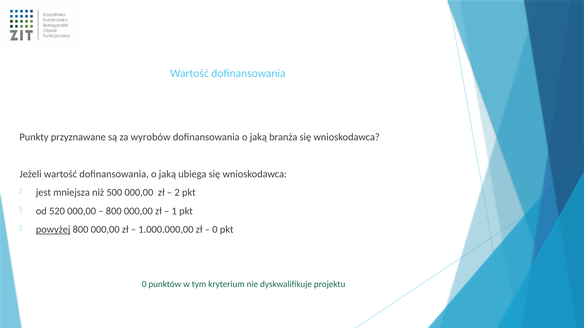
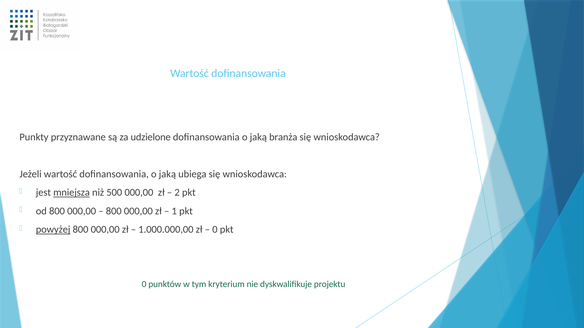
wyrobów: wyrobów -> udzielone
mniejsza underline: none -> present
od 520: 520 -> 800
